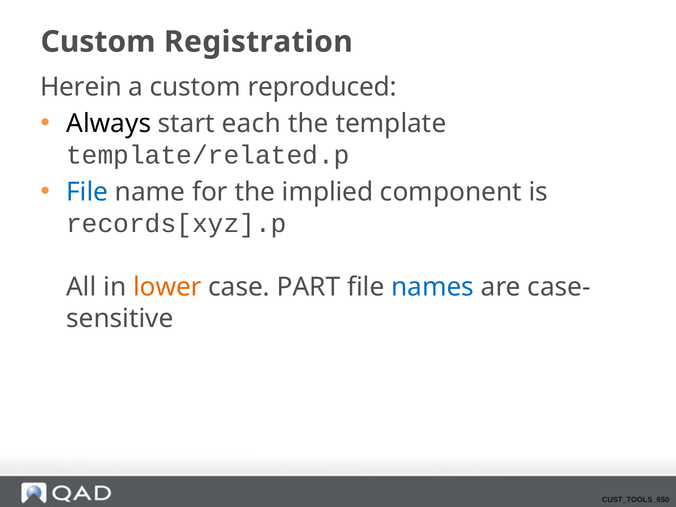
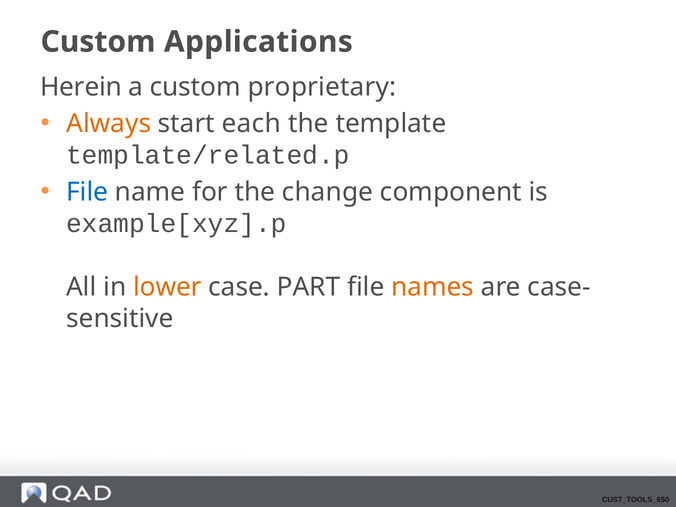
Registration: Registration -> Applications
reproduced: reproduced -> proprietary
Always colour: black -> orange
implied: implied -> change
records[xyz].p: records[xyz].p -> example[xyz].p
names colour: blue -> orange
